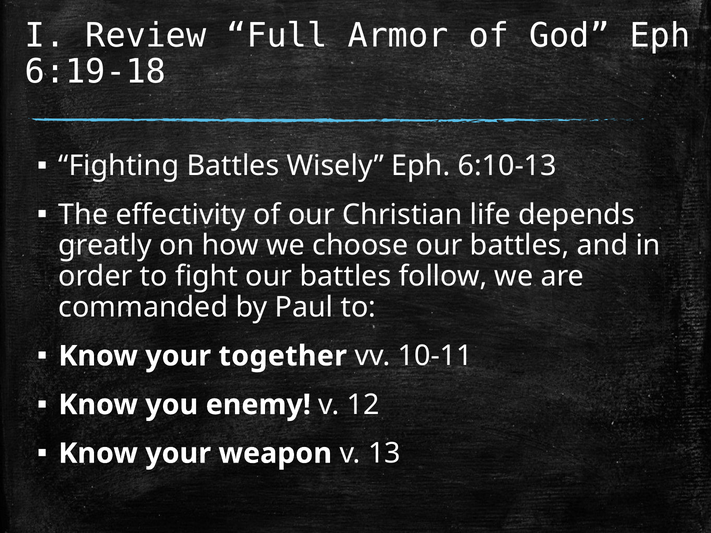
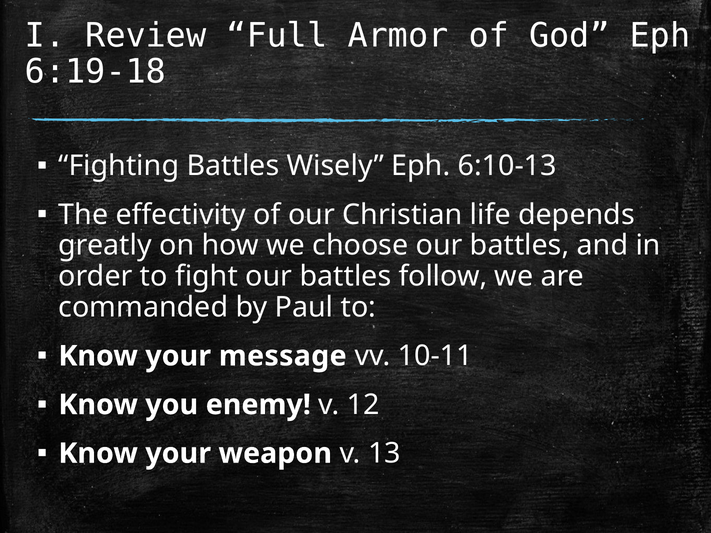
together: together -> message
